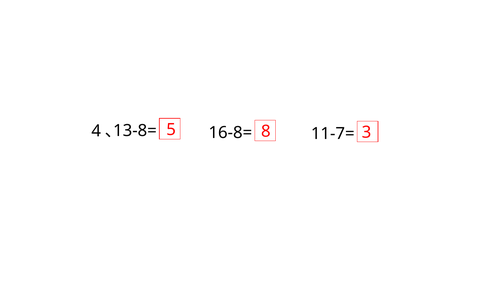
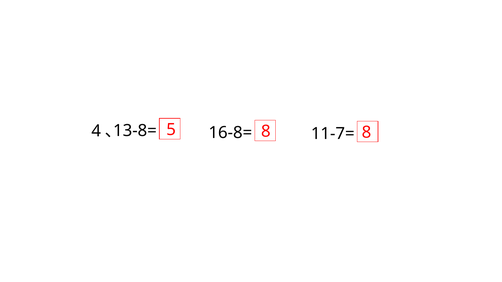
8 3: 3 -> 8
